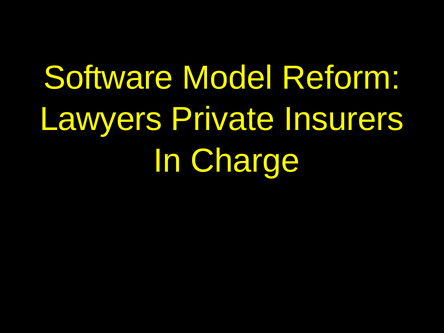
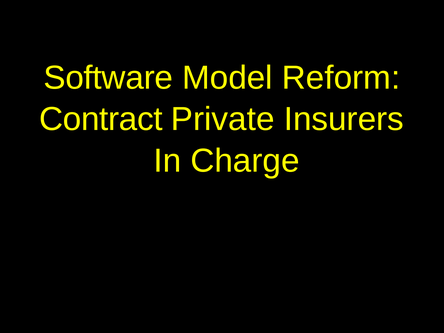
Lawyers: Lawyers -> Contract
